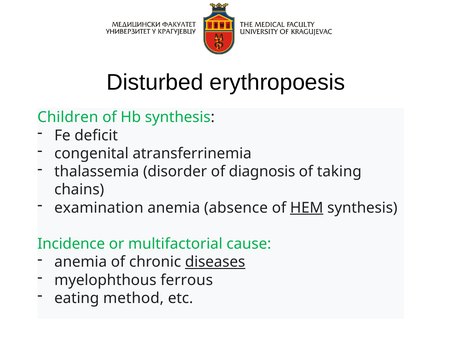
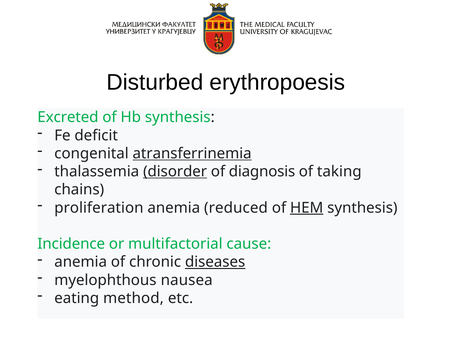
Children: Children -> Excreted
atransferrinemia underline: none -> present
disorder underline: none -> present
examination: examination -> proliferation
absence: absence -> reduced
ferrous: ferrous -> nausea
